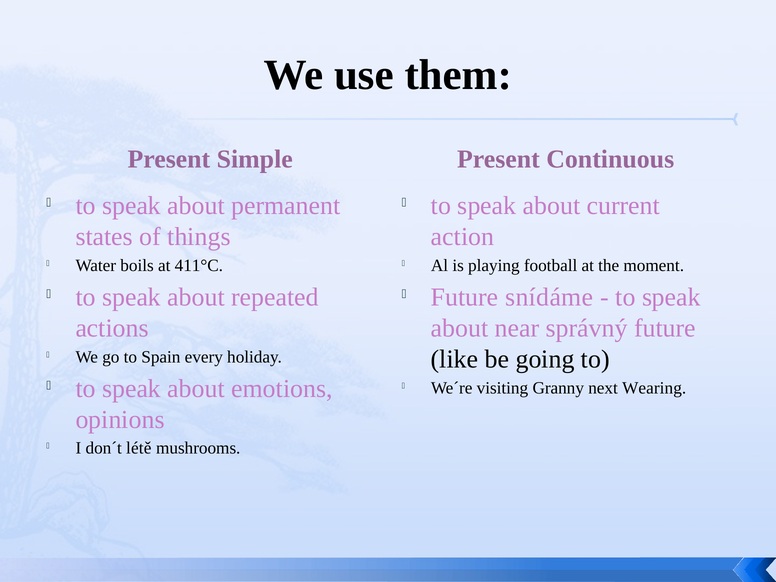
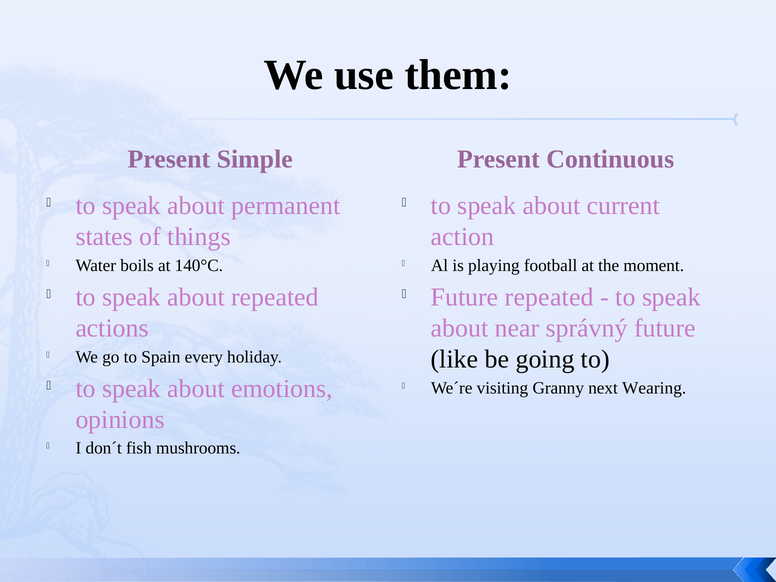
411°C: 411°C -> 140°C
Future snídáme: snídáme -> repeated
létě: létě -> fish
